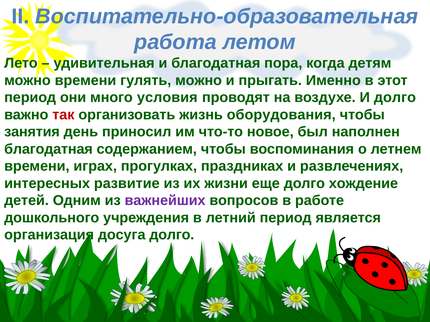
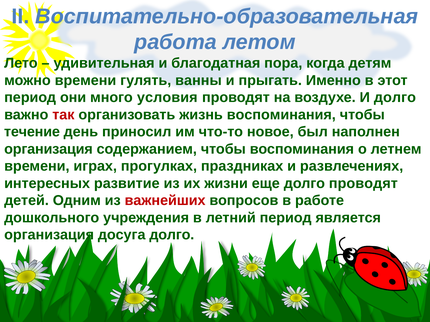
гулять можно: можно -> ванны
жизнь оборудования: оборудования -> воспоминания
занятия: занятия -> течение
благодатная at (48, 149): благодатная -> организация
долго хождение: хождение -> проводят
важнейших colour: purple -> red
